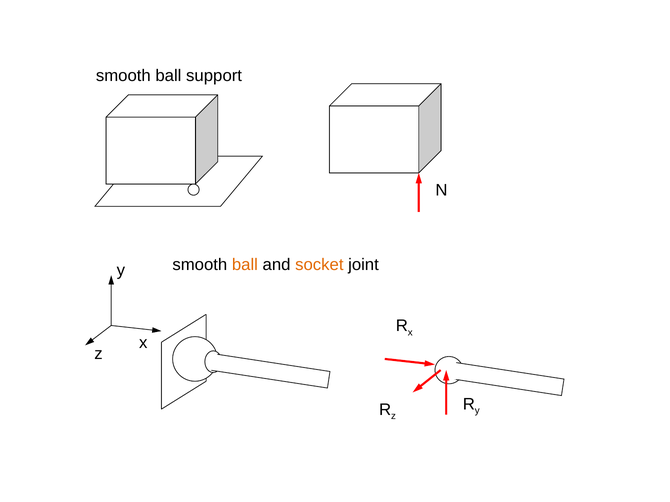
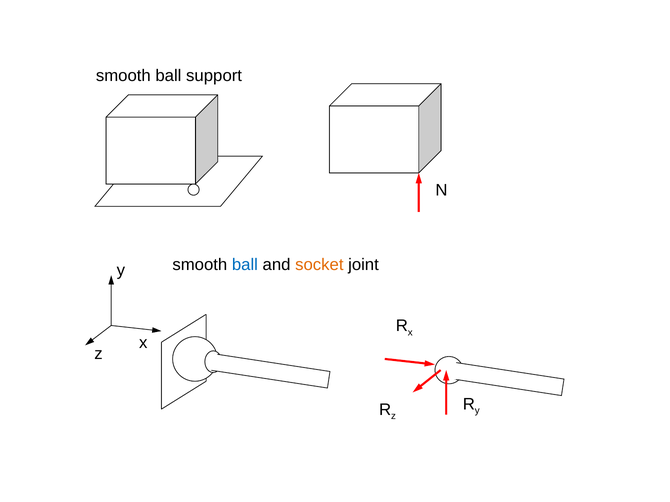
ball at (245, 265) colour: orange -> blue
